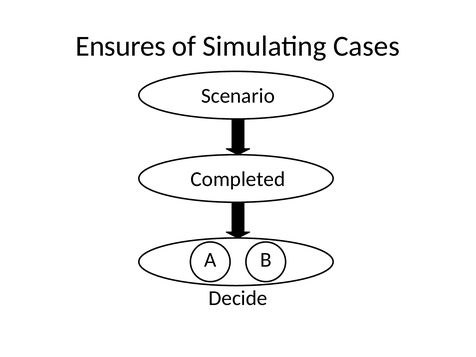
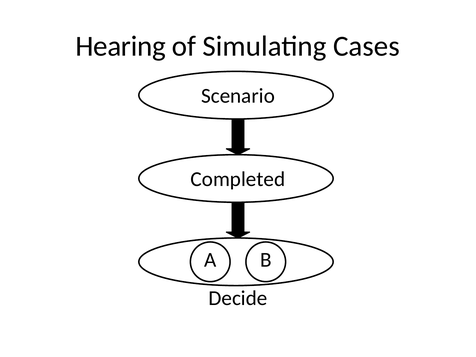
Ensures: Ensures -> Hearing
